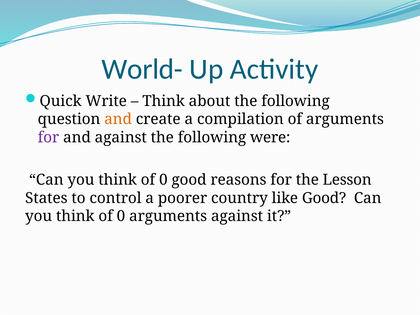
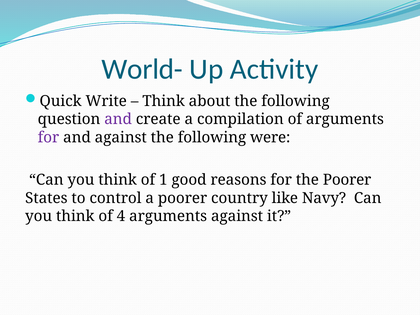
and at (118, 119) colour: orange -> purple
0 at (163, 180): 0 -> 1
the Lesson: Lesson -> Poorer
like Good: Good -> Navy
0 at (121, 216): 0 -> 4
